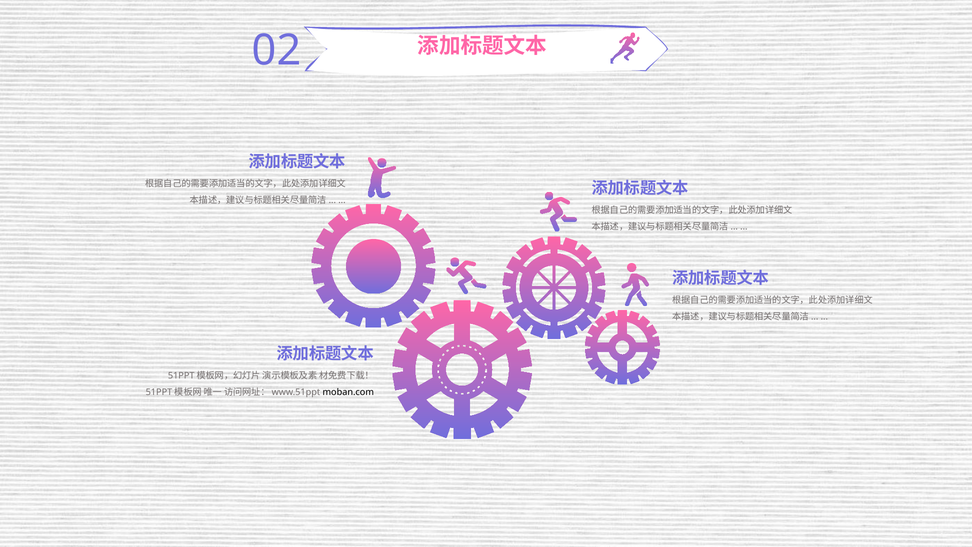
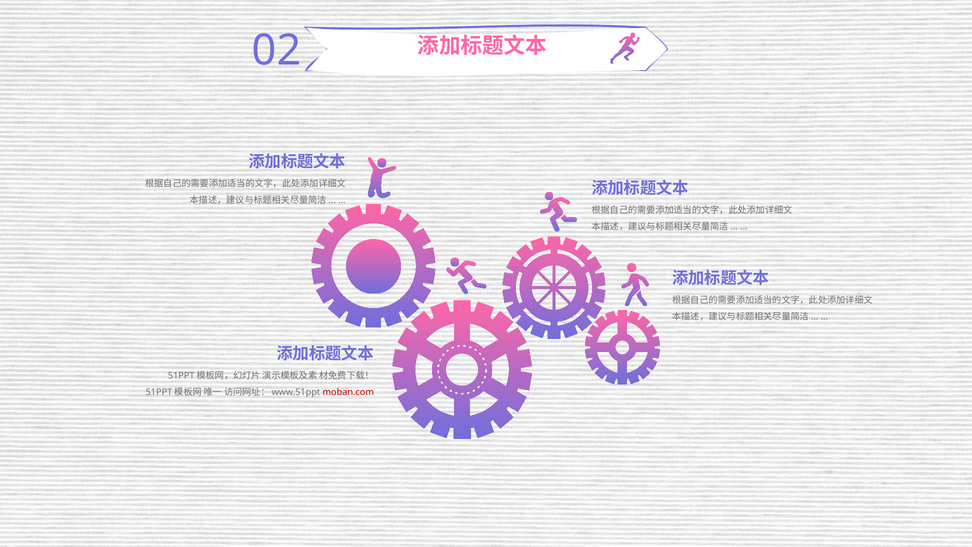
moban.com colour: black -> red
